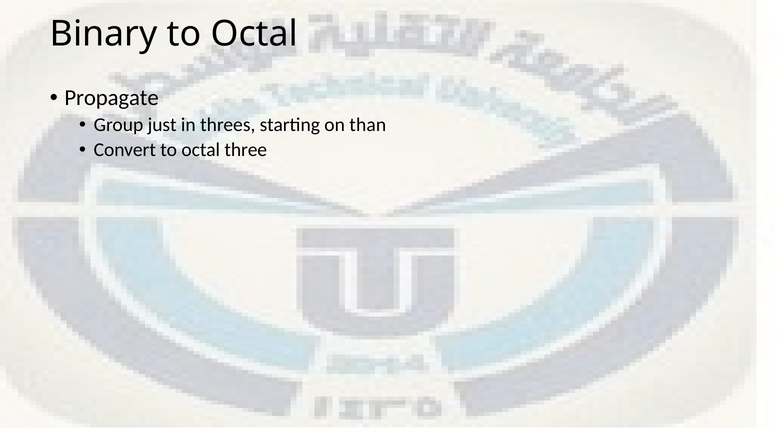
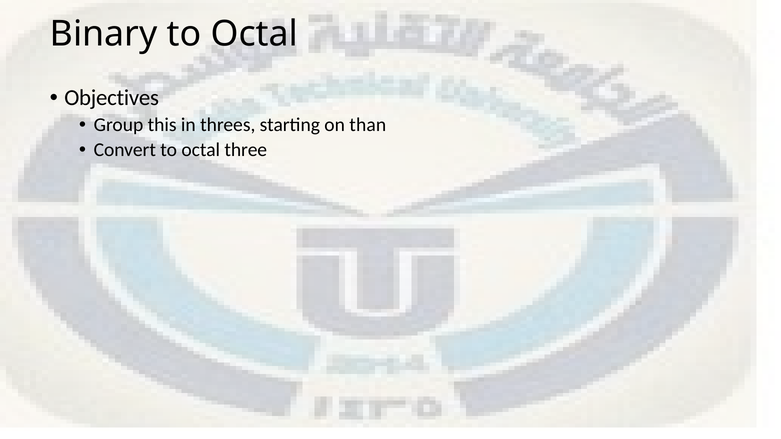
Propagate: Propagate -> Objectives
just: just -> this
